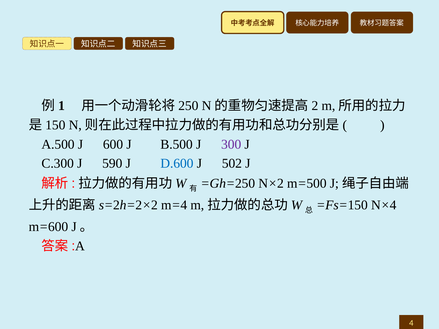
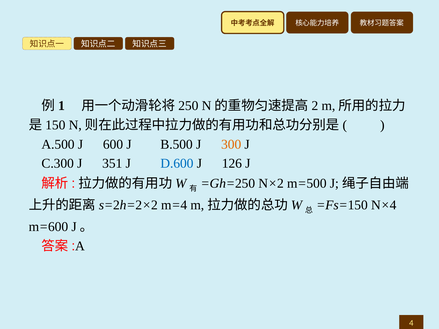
300 colour: purple -> orange
590: 590 -> 351
502: 502 -> 126
